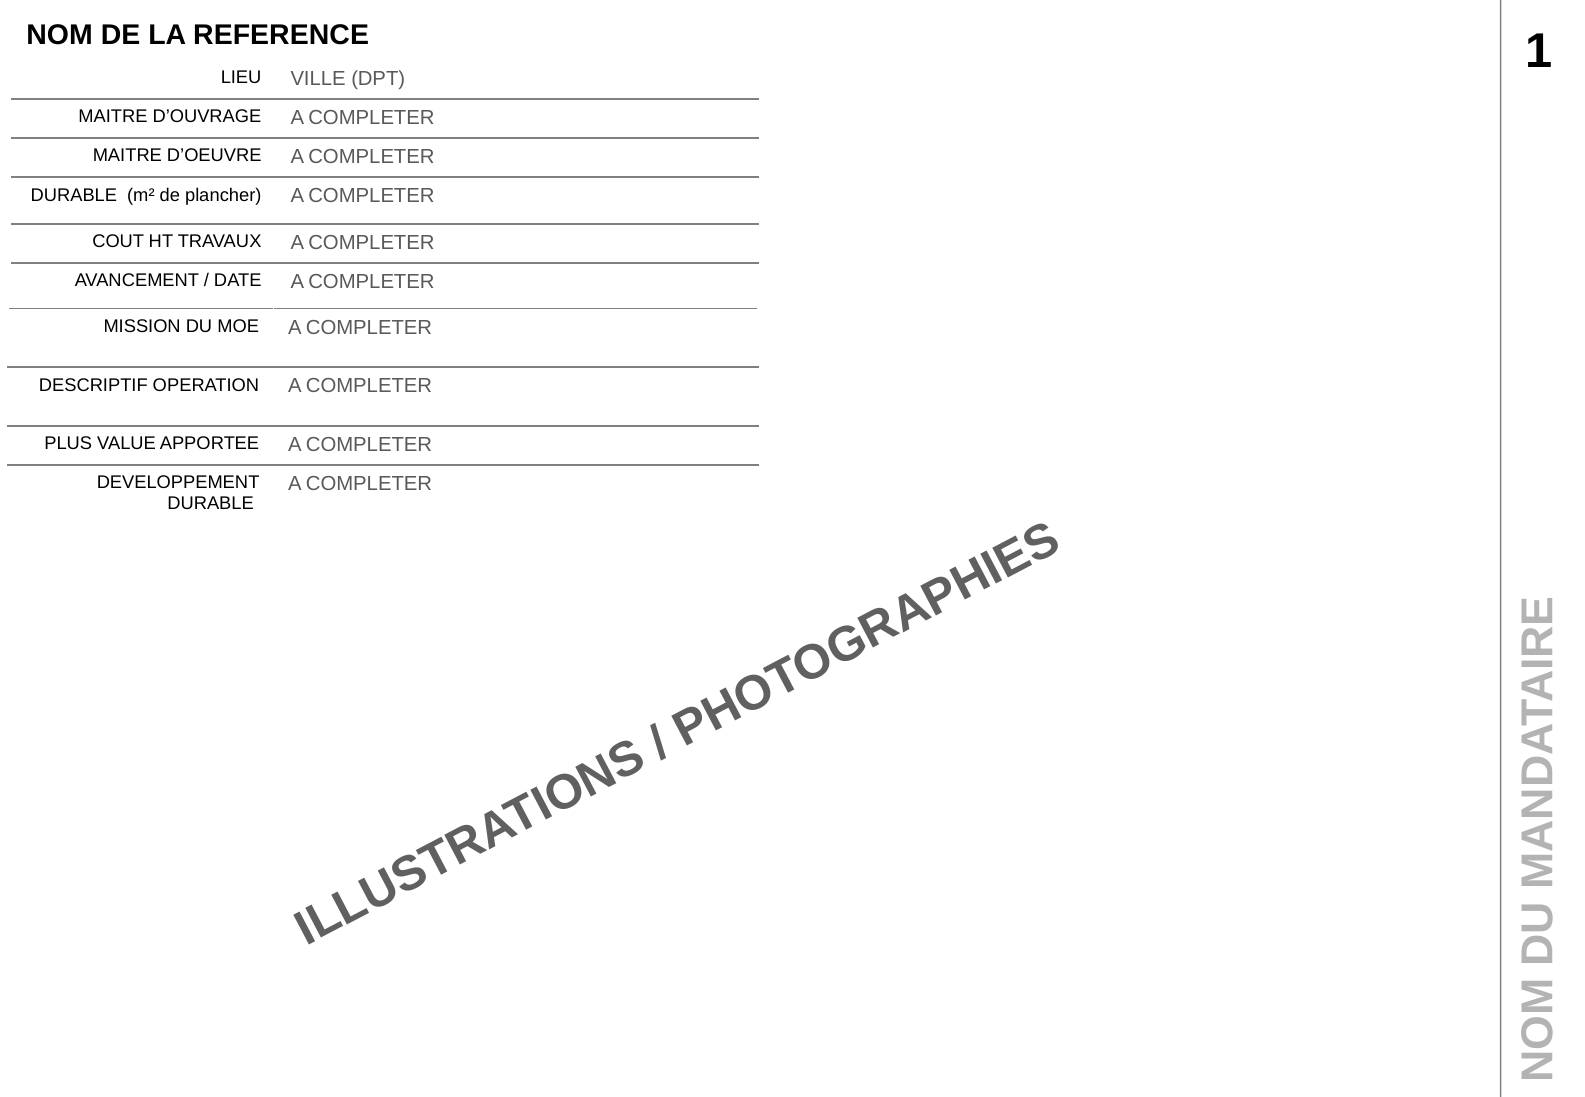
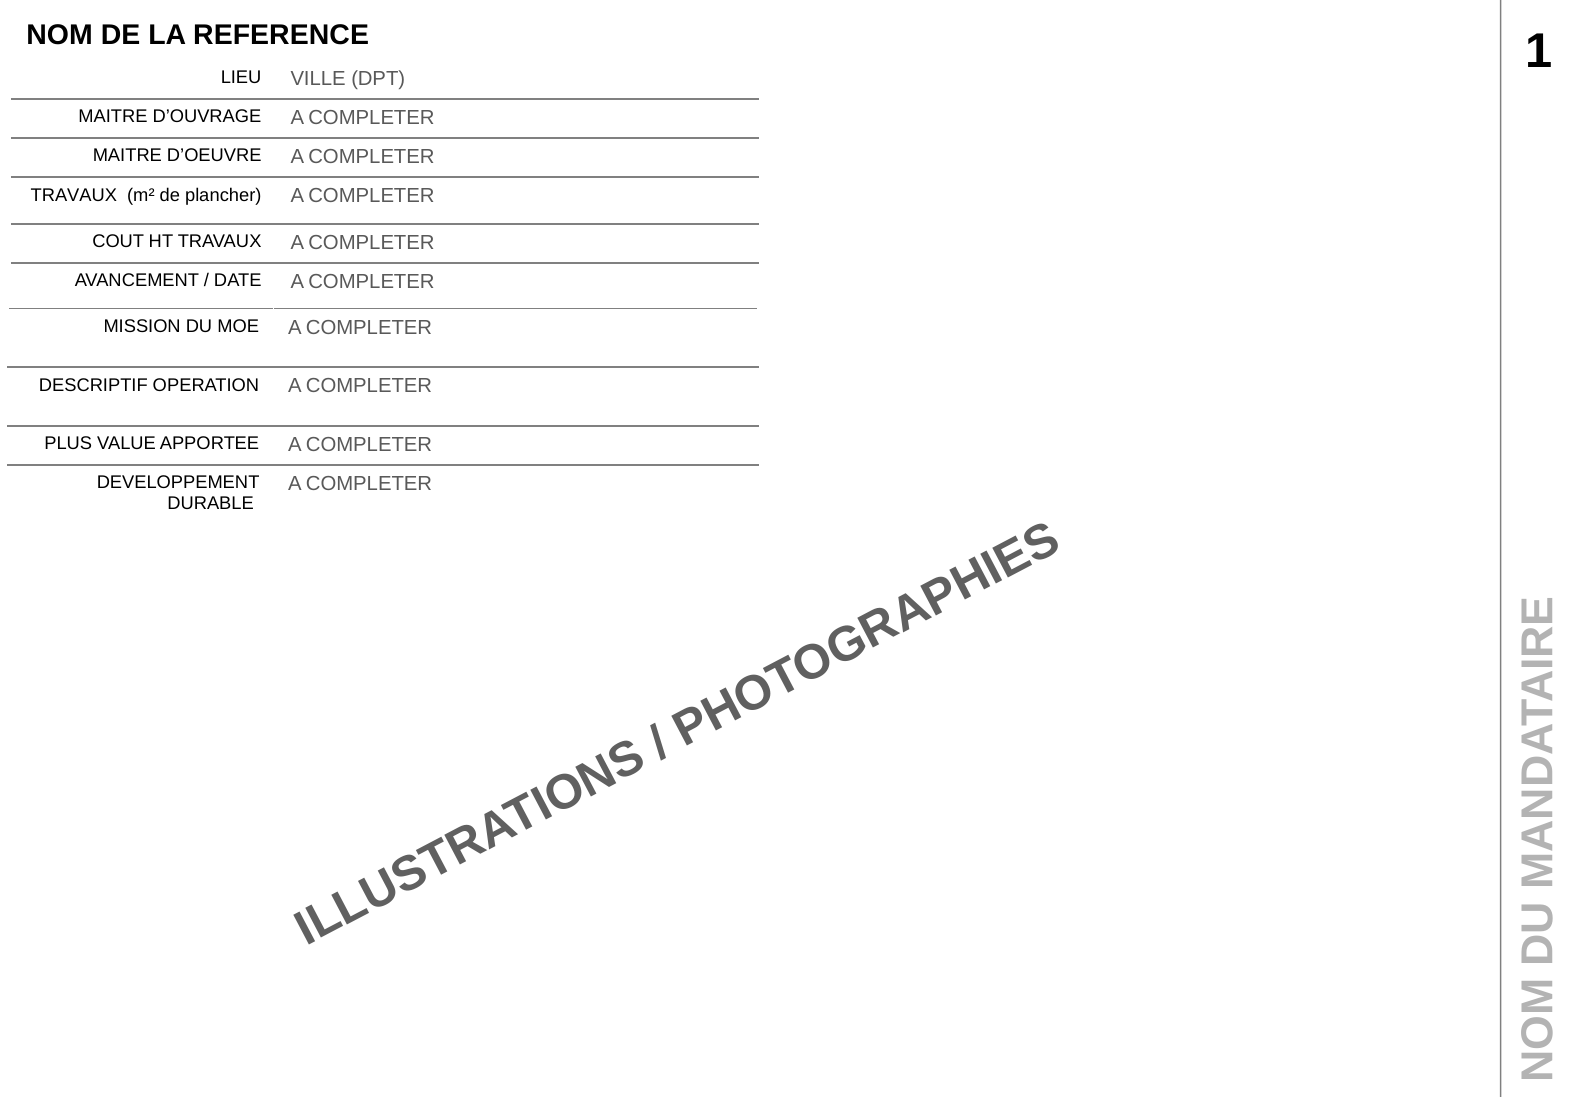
DURABLE at (74, 195): DURABLE -> TRAVAUX
